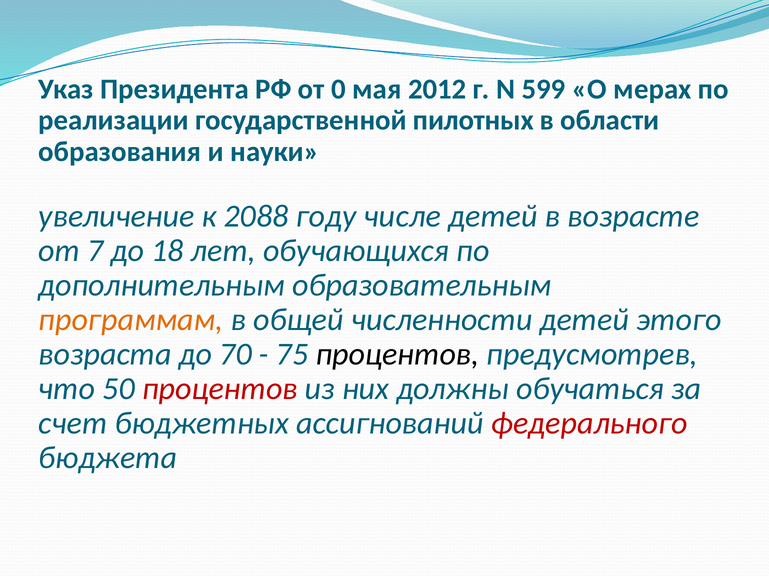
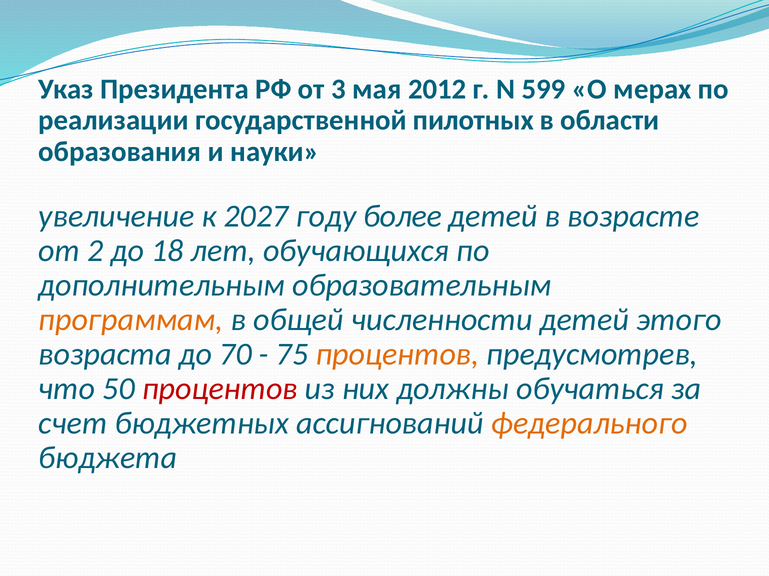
0: 0 -> 3
2088: 2088 -> 2027
числе: числе -> более
7: 7 -> 2
процентов at (397, 355) colour: black -> orange
федерального colour: red -> orange
